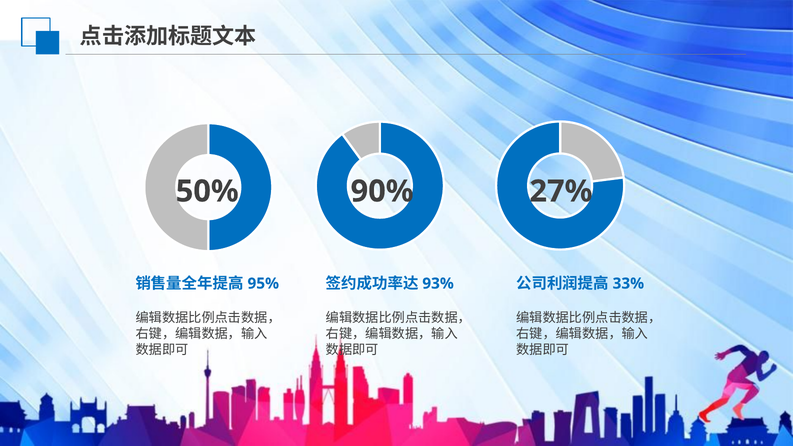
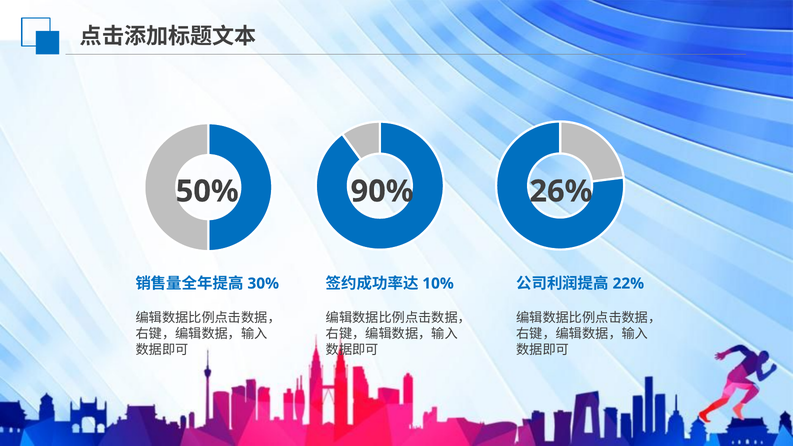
27%: 27% -> 26%
95%: 95% -> 30%
93%: 93% -> 10%
33%: 33% -> 22%
